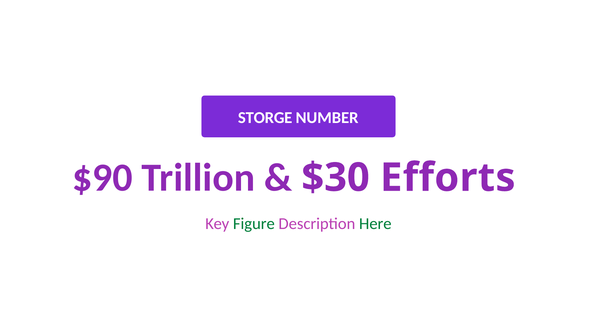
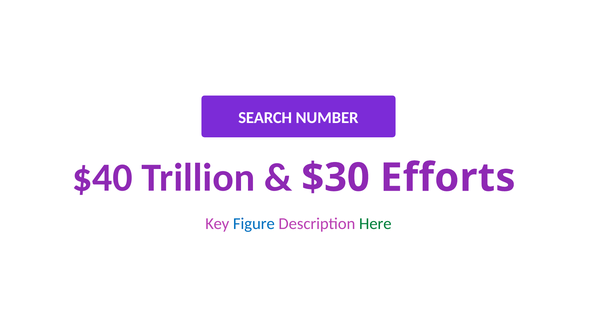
STORGE: STORGE -> SEARCH
$90: $90 -> $40
Figure colour: green -> blue
